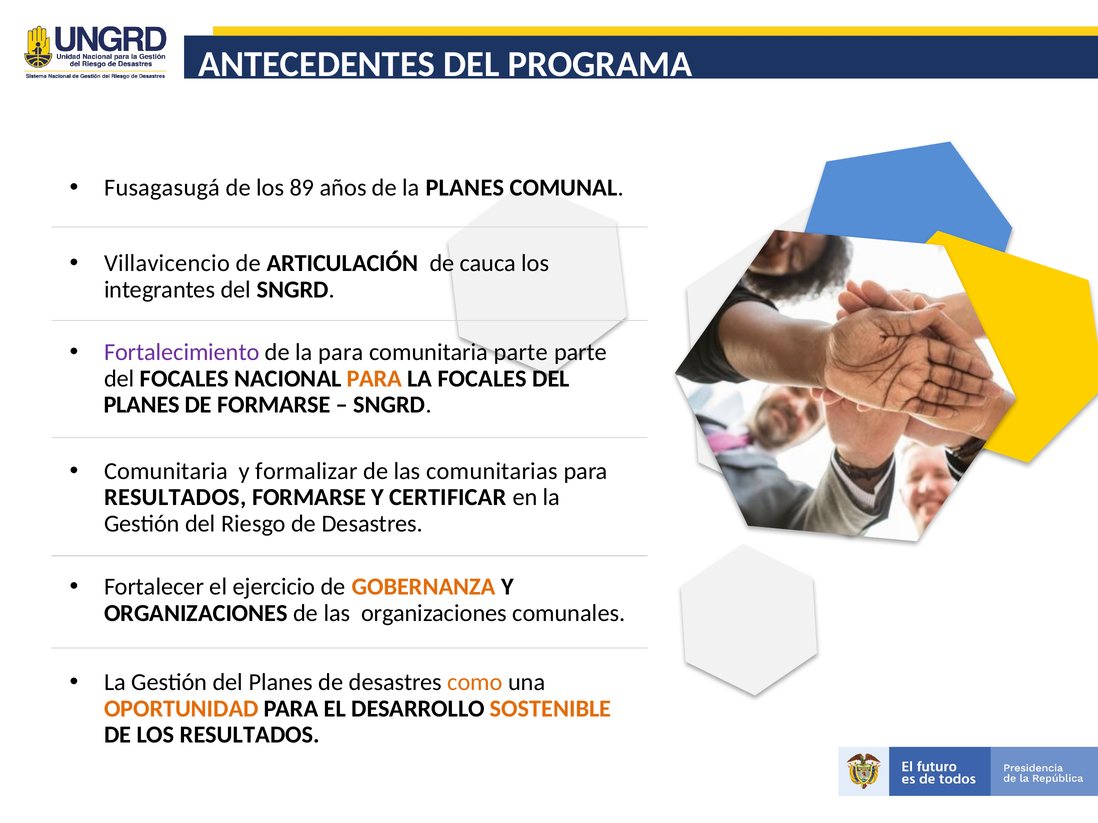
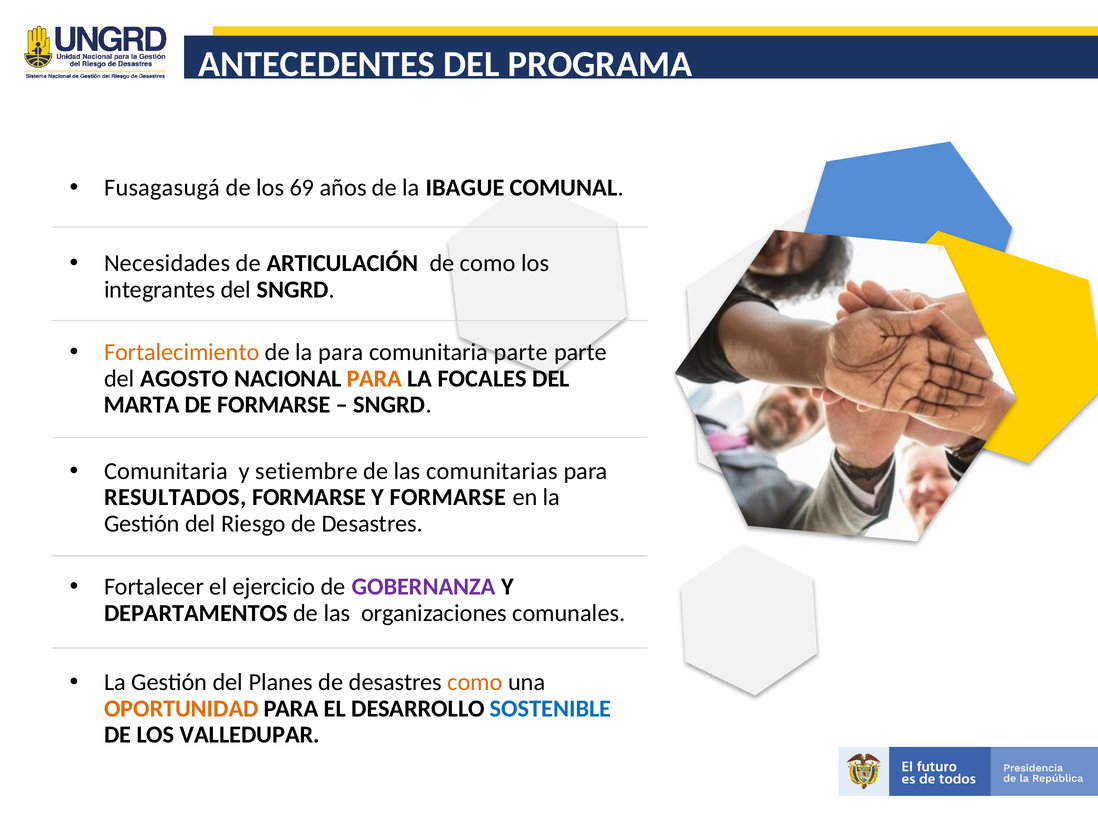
89: 89 -> 69
la PLANES: PLANES -> IBAGUE
Villavicencio: Villavicencio -> Necesidades
de cauca: cauca -> como
Fortalecimiento colour: purple -> orange
del FOCALES: FOCALES -> AGOSTO
PLANES at (142, 405): PLANES -> MARTA
formalizar: formalizar -> setiembre
Y CERTIFICAR: CERTIFICAR -> FORMARSE
GOBERNANZA colour: orange -> purple
ORGANIZACIONES at (196, 614): ORGANIZACIONES -> DEPARTAMENTOS
SOSTENIBLE colour: orange -> blue
LOS RESULTADOS: RESULTADOS -> VALLEDUPAR
